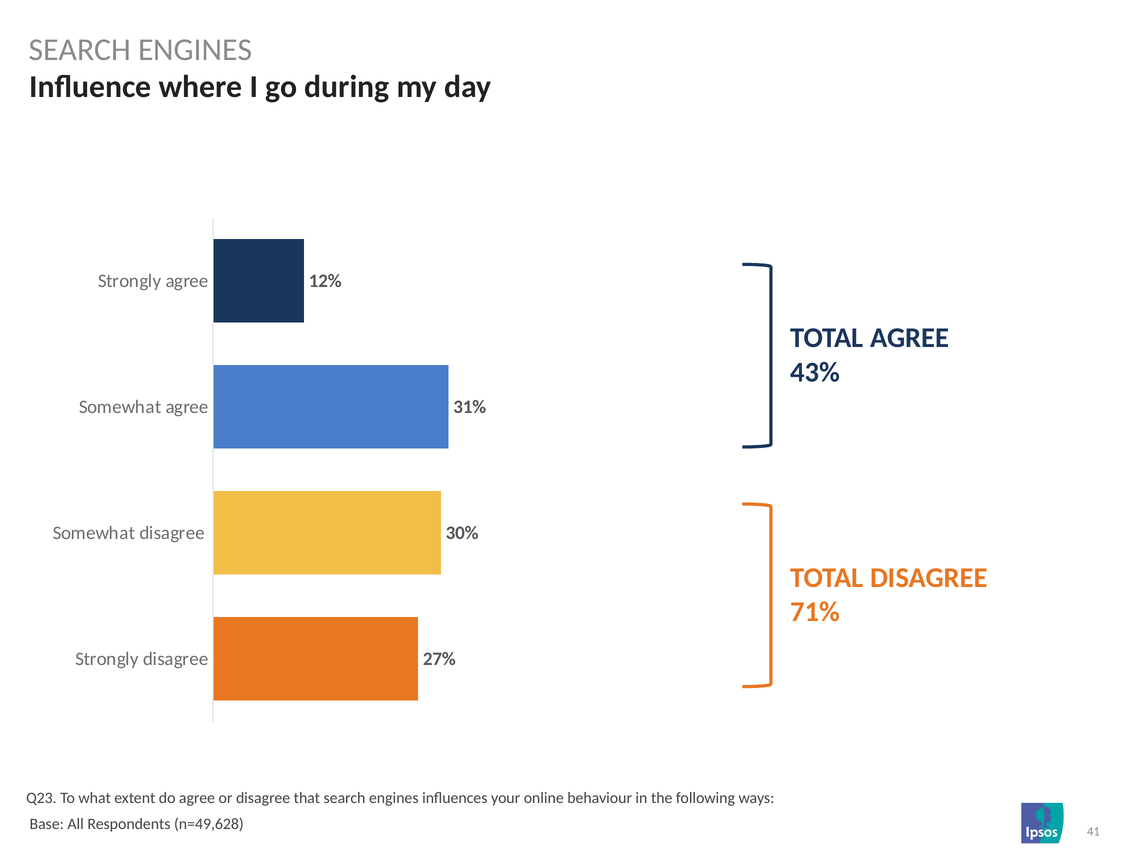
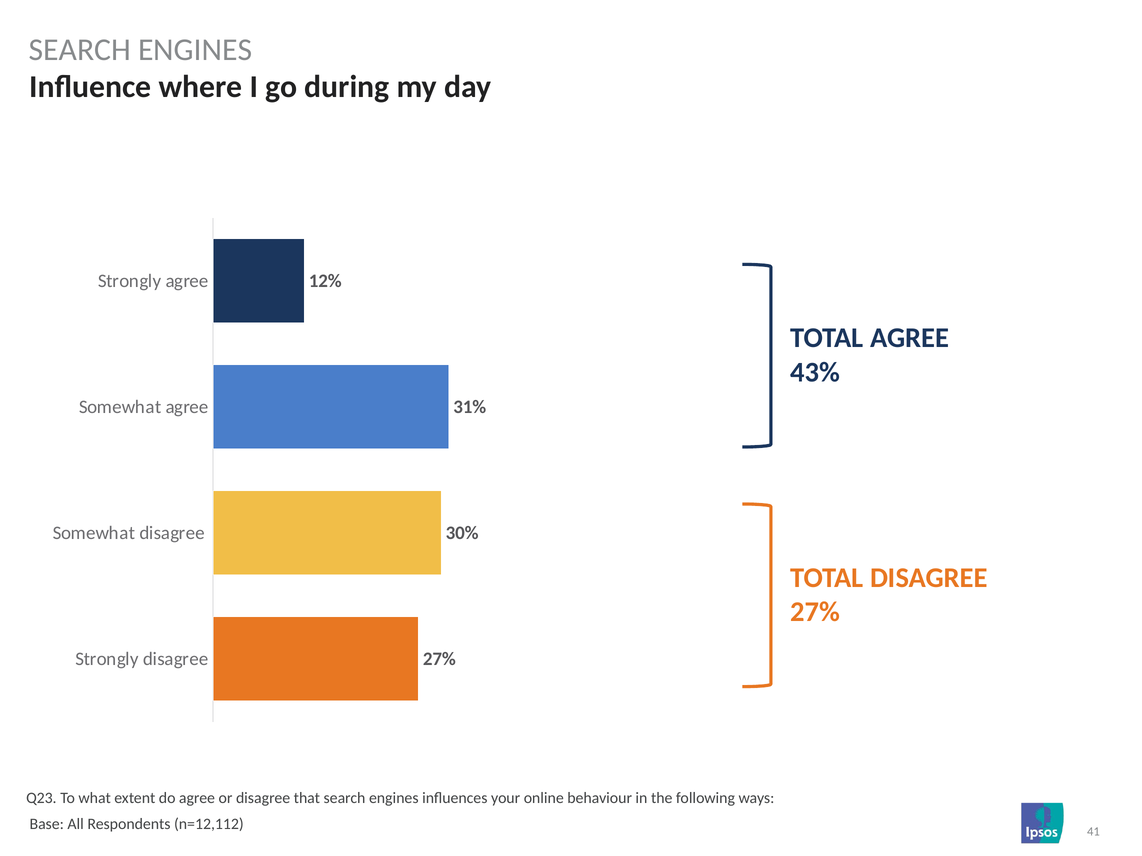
71% at (815, 612): 71% -> 27%
n=49,628: n=49,628 -> n=12,112
